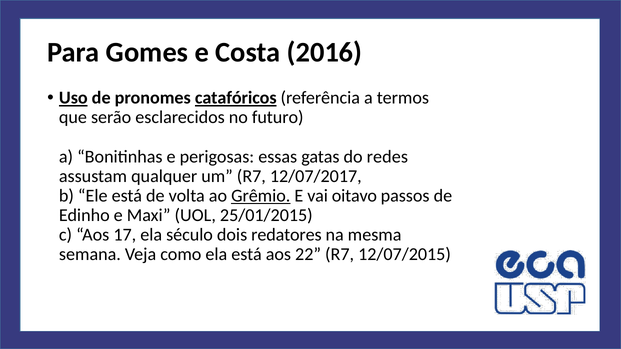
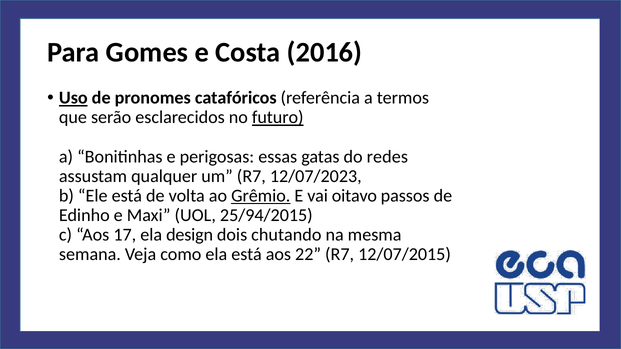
catafóricos underline: present -> none
futuro underline: none -> present
12/07/2017: 12/07/2017 -> 12/07/2023
25/01/2015: 25/01/2015 -> 25/94/2015
século: século -> design
redatores: redatores -> chutando
